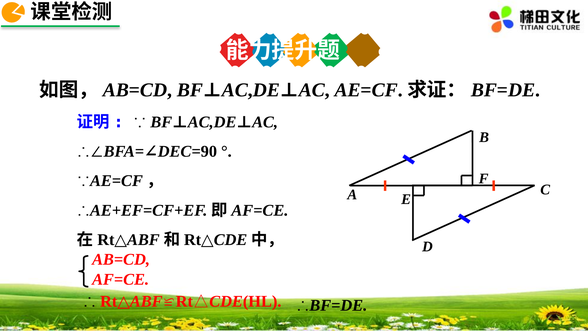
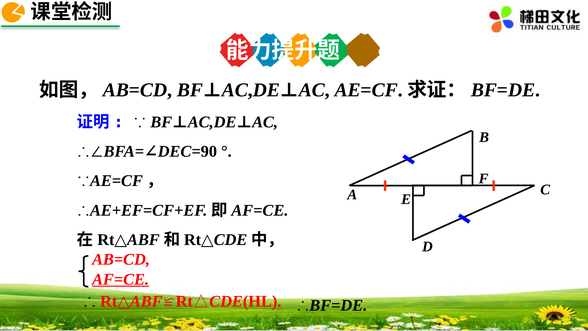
AF=CE underline: none -> present
